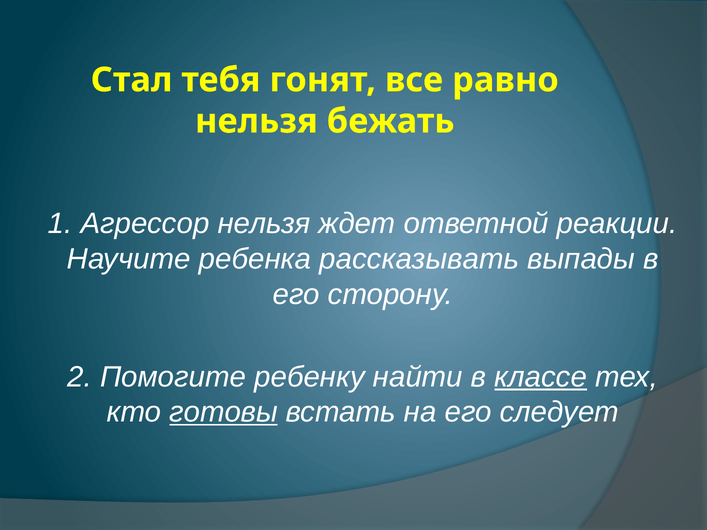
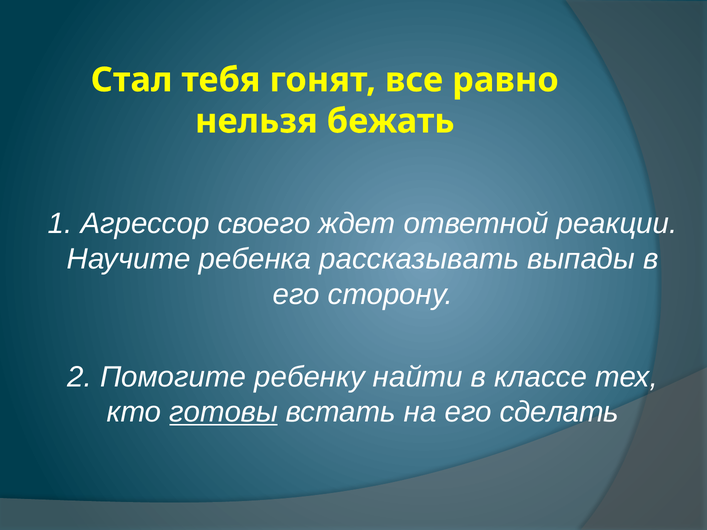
Агрессор нельзя: нельзя -> своего
классе underline: present -> none
следует: следует -> сделать
